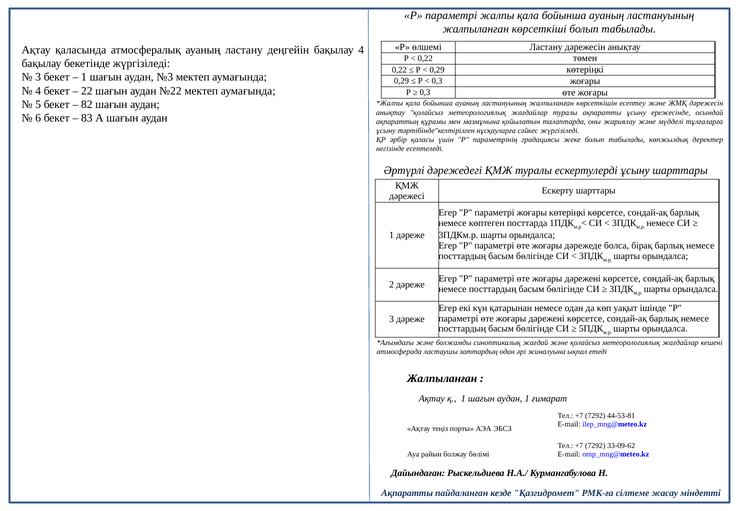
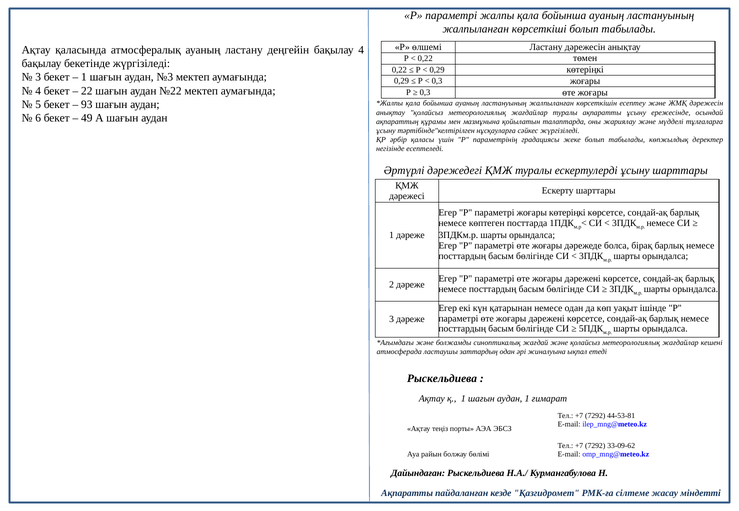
82: 82 -> 93
83: 83 -> 49
Жалпыланған at (442, 379): Жалпыланған -> Рыскельдиева
